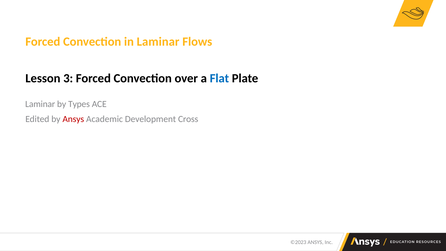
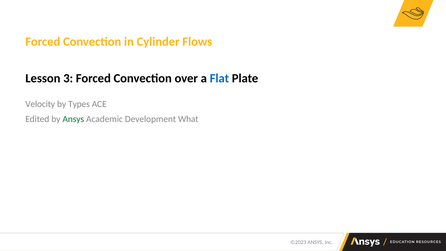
in Laminar: Laminar -> Cylinder
Laminar at (40, 104): Laminar -> Velocity
Ansys at (73, 119) colour: red -> green
Cross: Cross -> What
